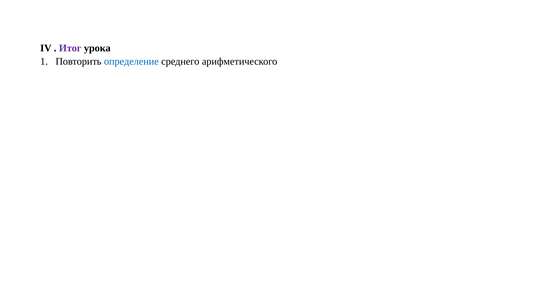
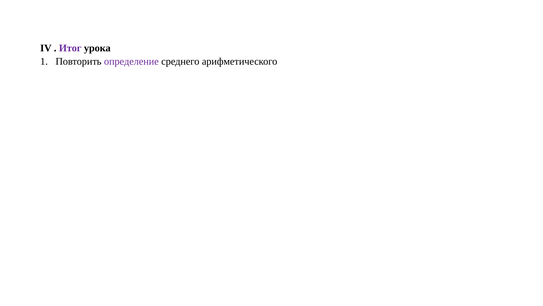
определение colour: blue -> purple
